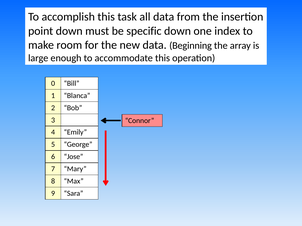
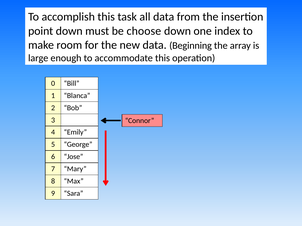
specific: specific -> choose
